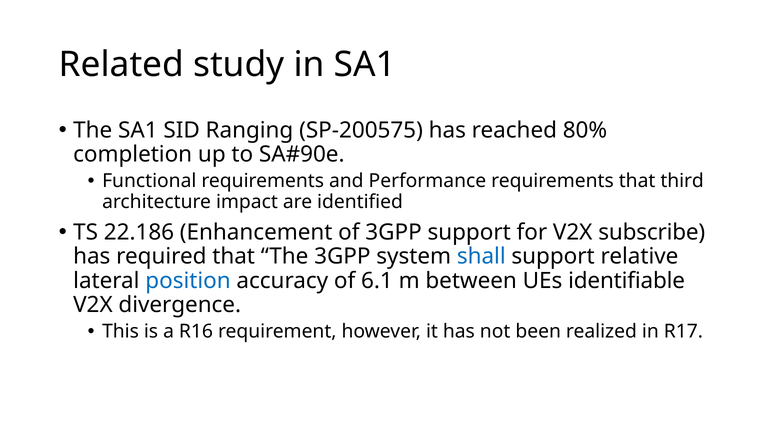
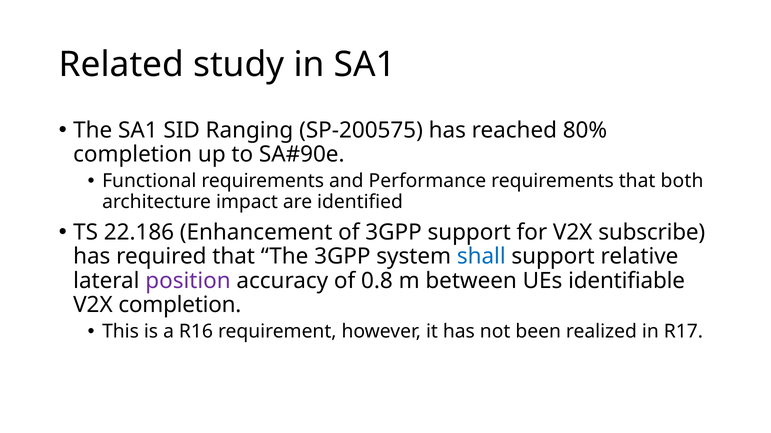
third: third -> both
position colour: blue -> purple
6.1: 6.1 -> 0.8
V2X divergence: divergence -> completion
